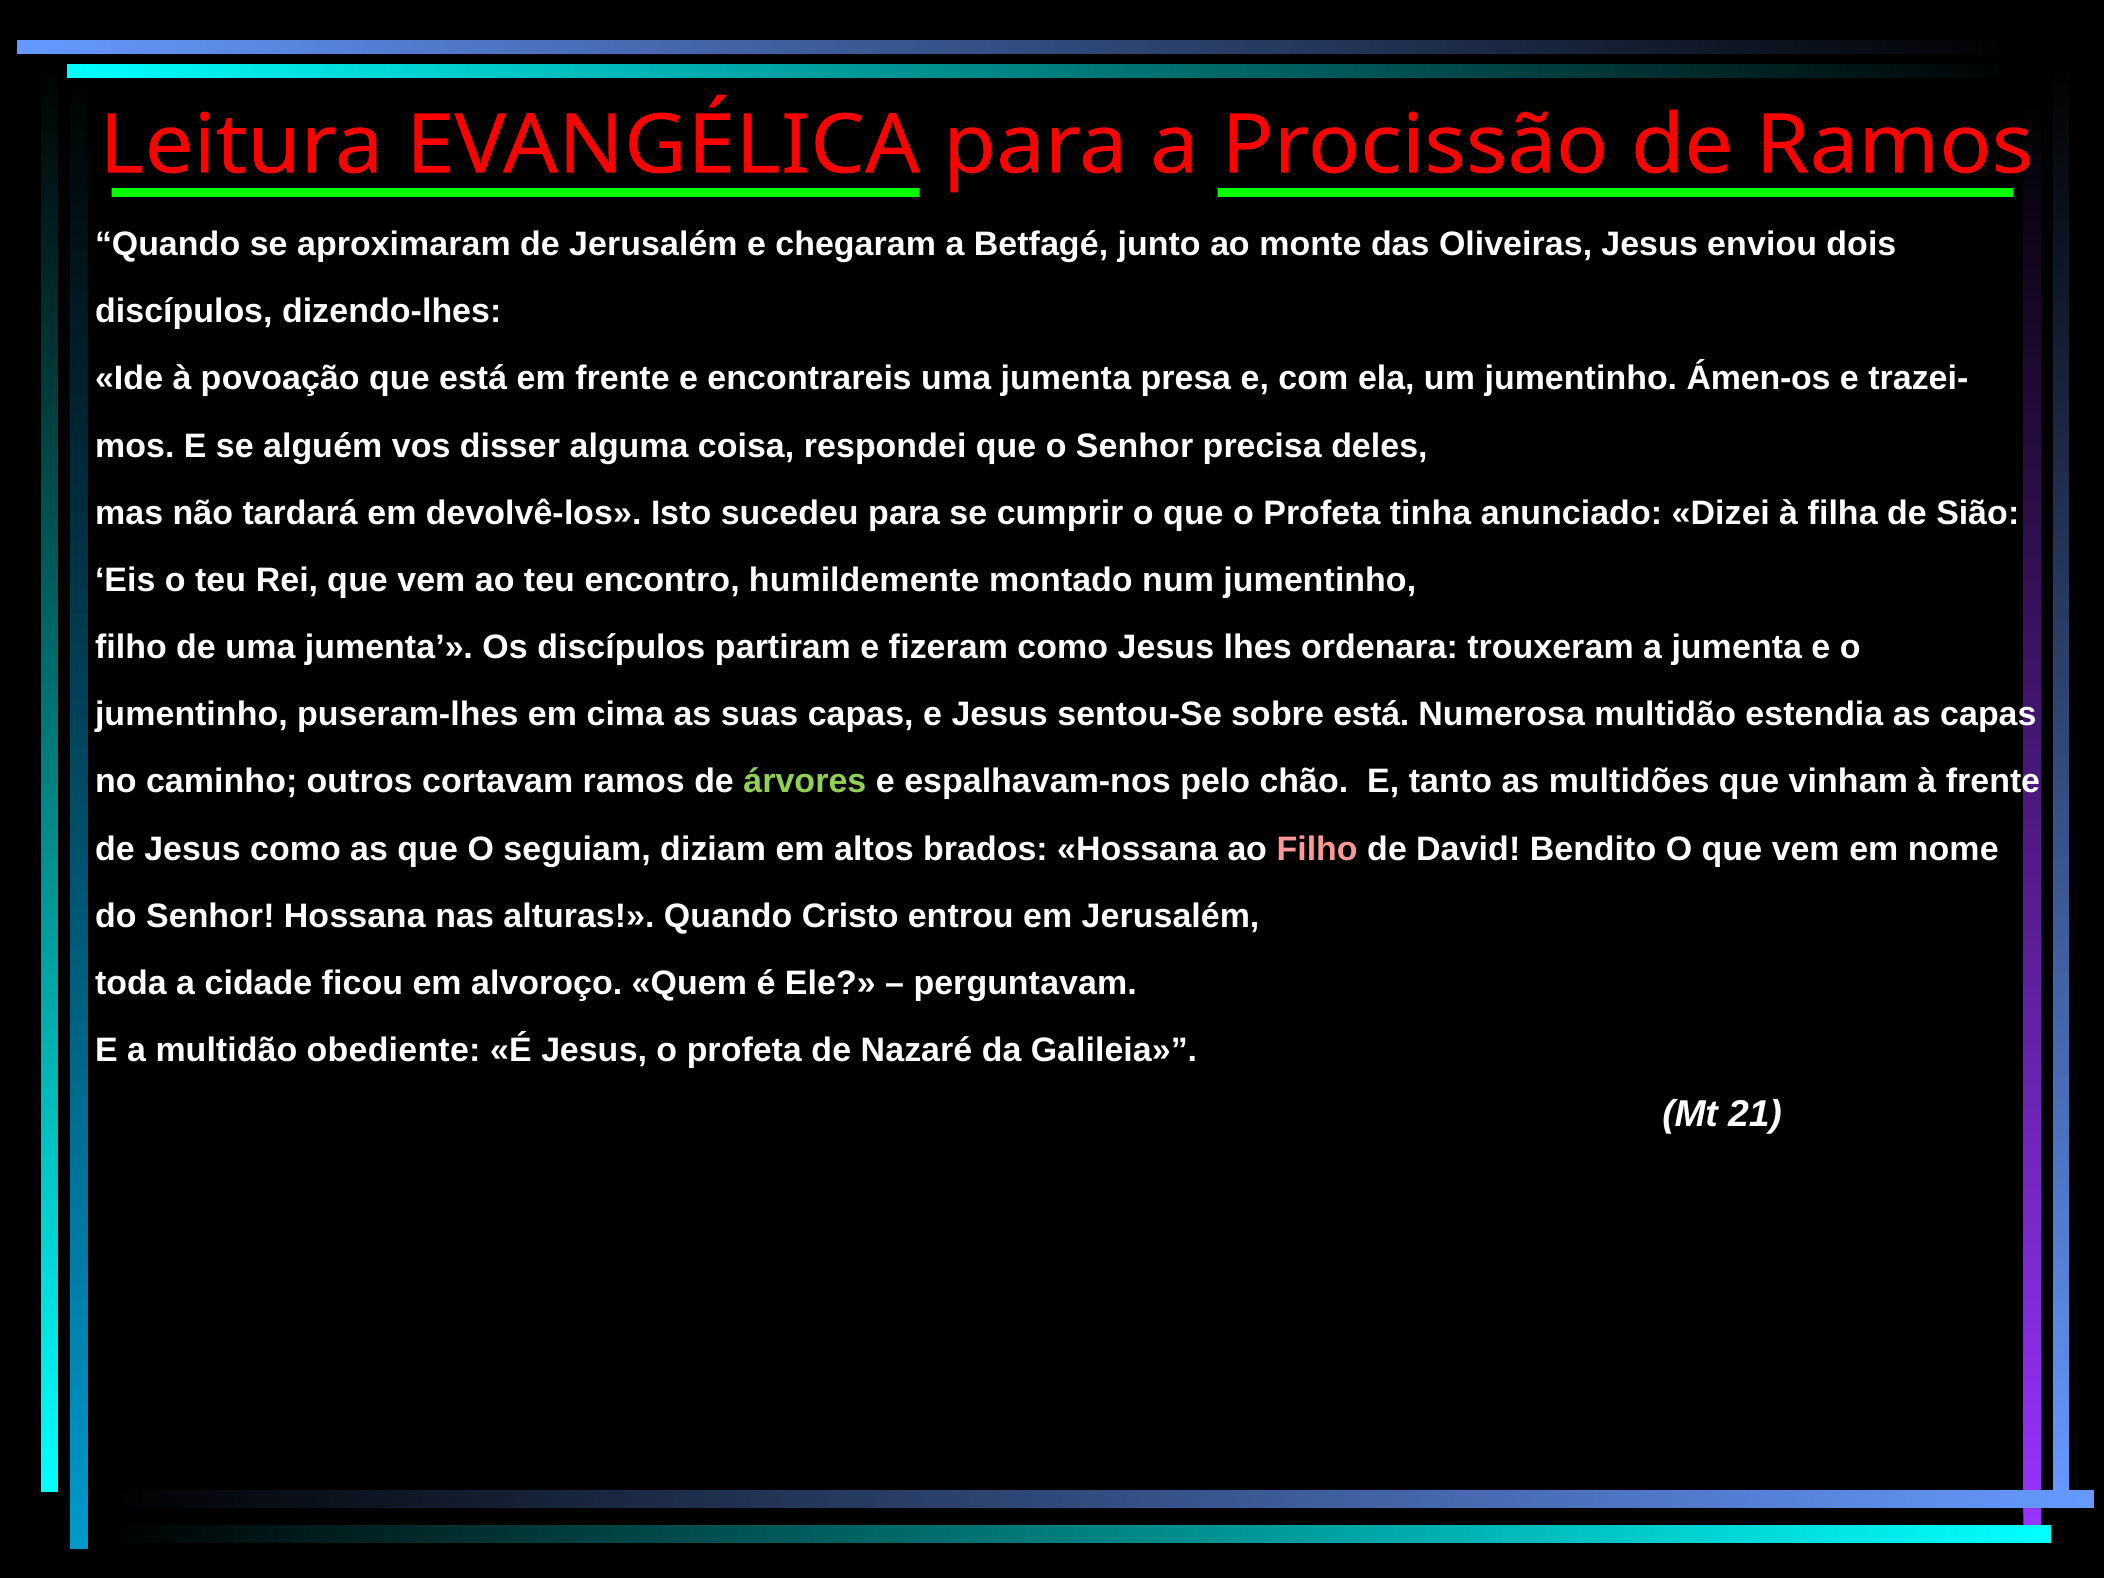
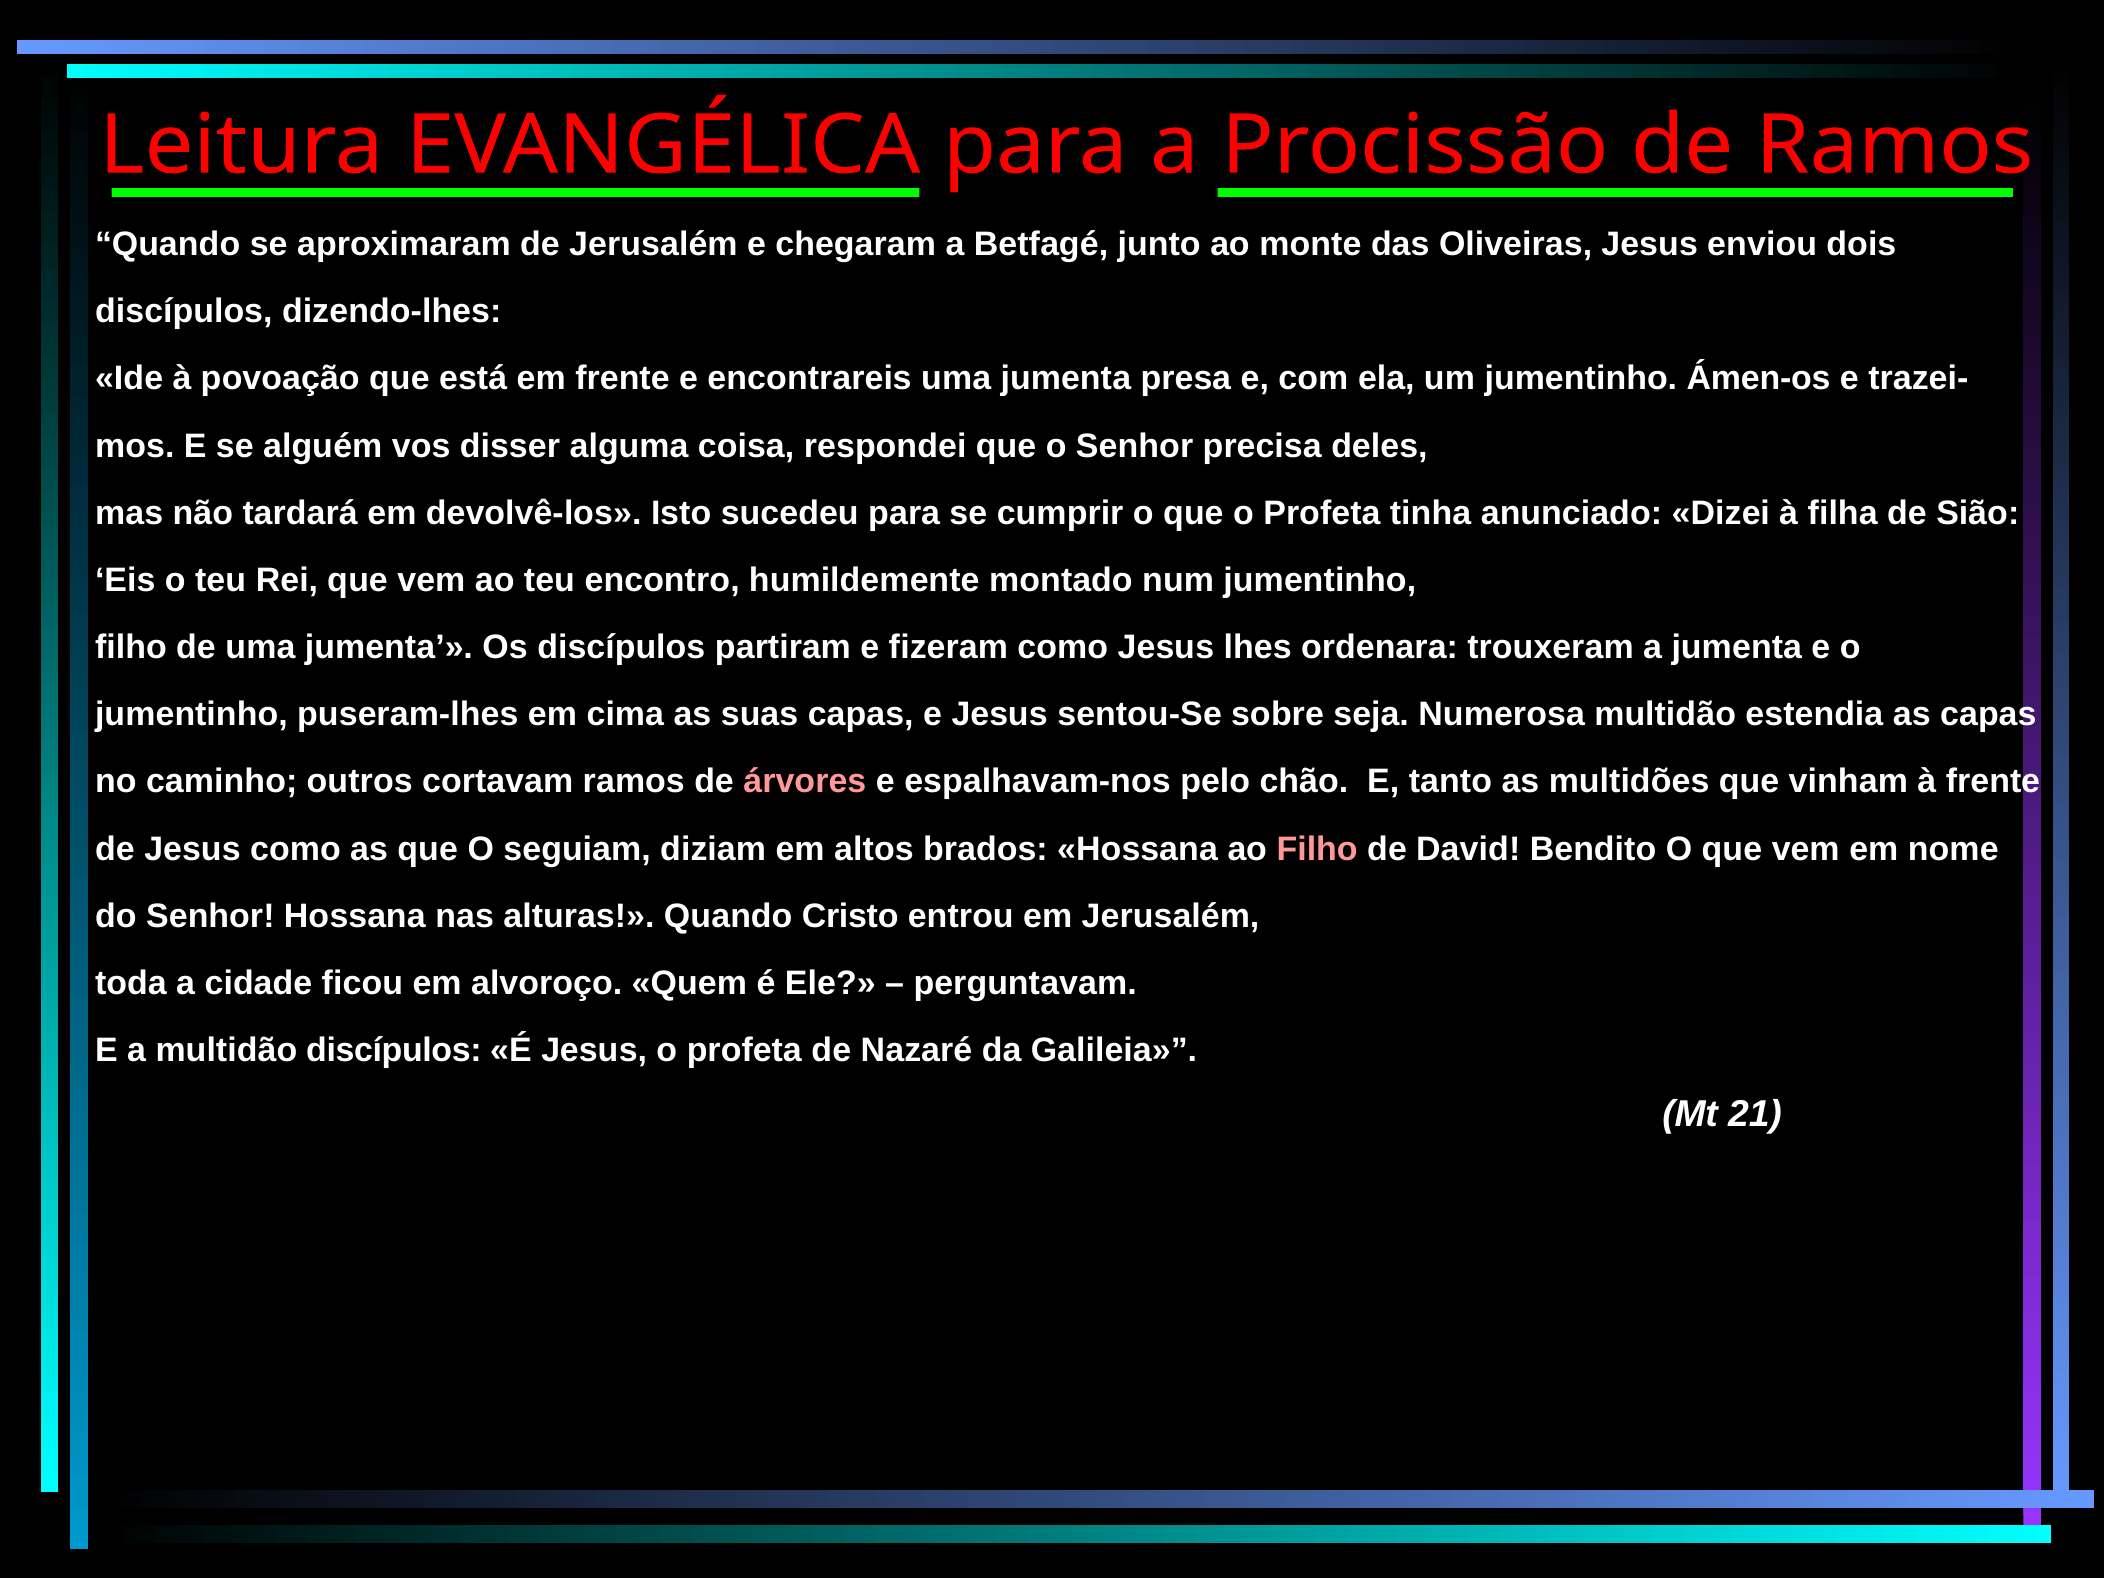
sobre está: está -> seja
árvores colour: light green -> pink
multidão obediente: obediente -> discípulos
